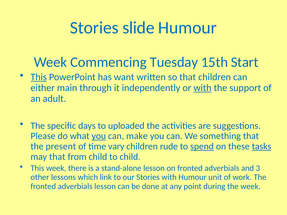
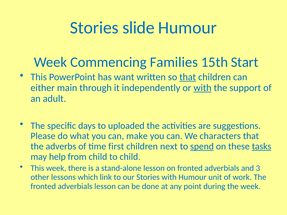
Tuesday: Tuesday -> Families
This at (39, 77) underline: present -> none
that at (188, 77) underline: none -> present
you at (99, 136) underline: present -> none
something: something -> characters
present: present -> adverbs
vary: vary -> first
rude: rude -> next
may that: that -> help
